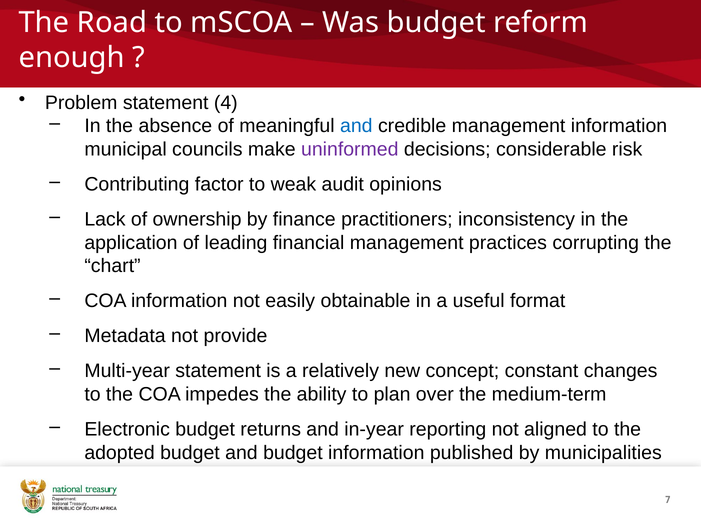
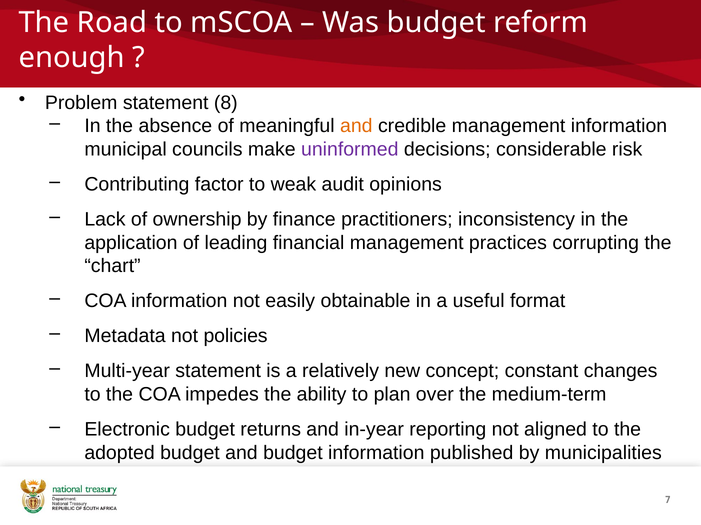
4: 4 -> 8
and at (356, 126) colour: blue -> orange
provide: provide -> policies
